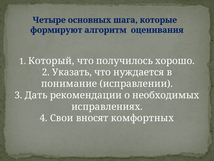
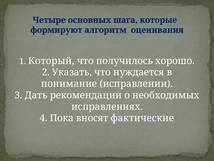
Свои: Свои -> Пока
комфортных: комфортных -> фактические
